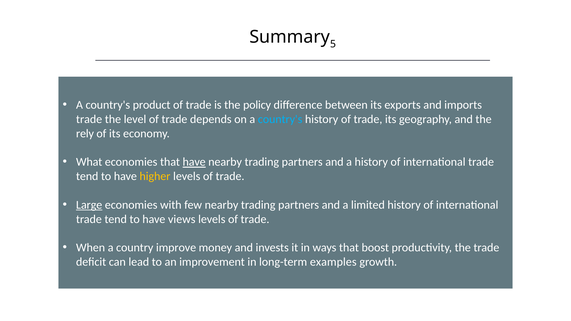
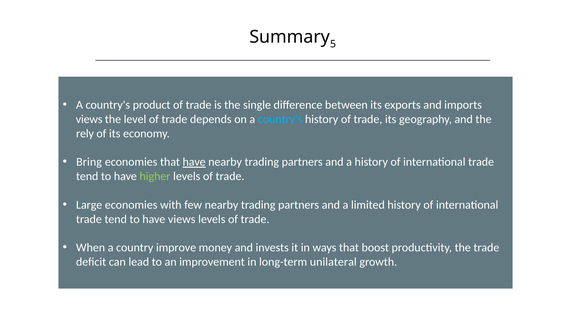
policy: policy -> single
trade at (89, 119): trade -> views
What: What -> Bring
higher colour: yellow -> light green
Large underline: present -> none
examples: examples -> unilateral
